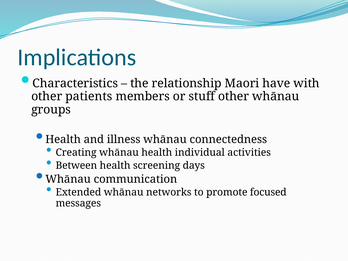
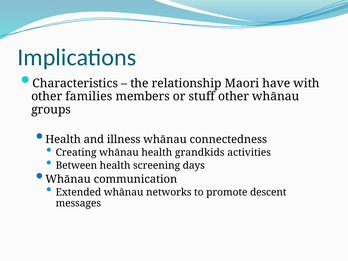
patients: patients -> families
individual: individual -> grandkids
focused: focused -> descent
